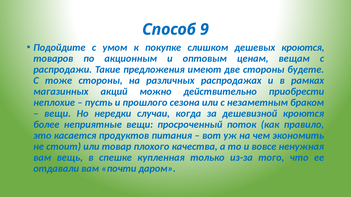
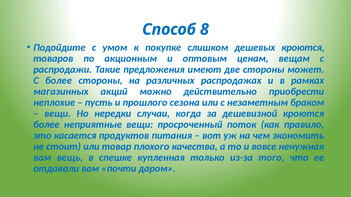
9: 9 -> 8
будете: будете -> может
С тоже: тоже -> более
